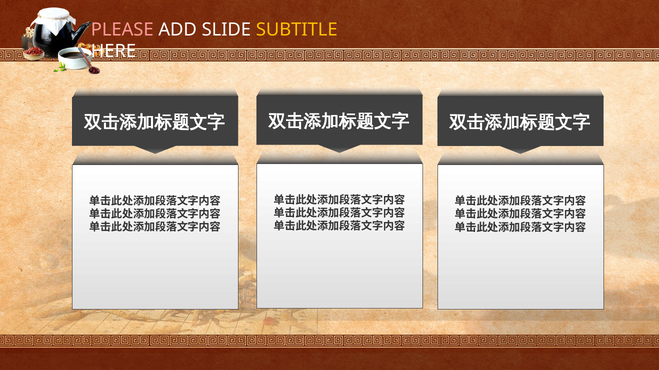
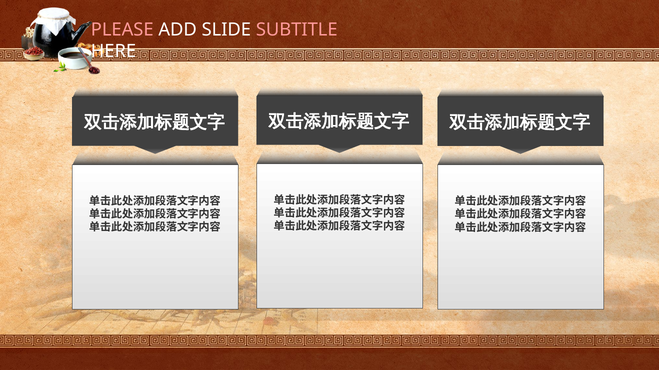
SUBTITLE colour: yellow -> pink
